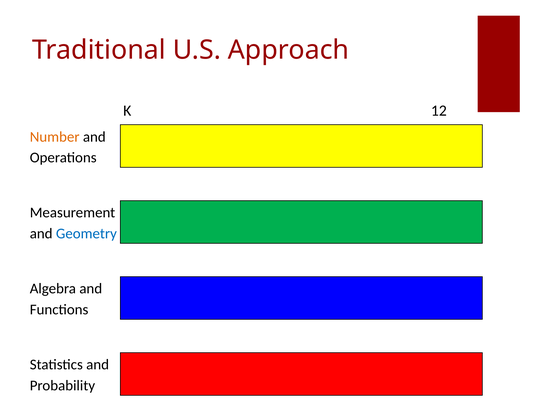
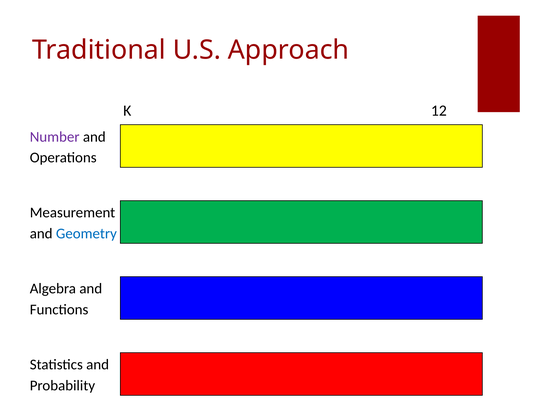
Number colour: orange -> purple
